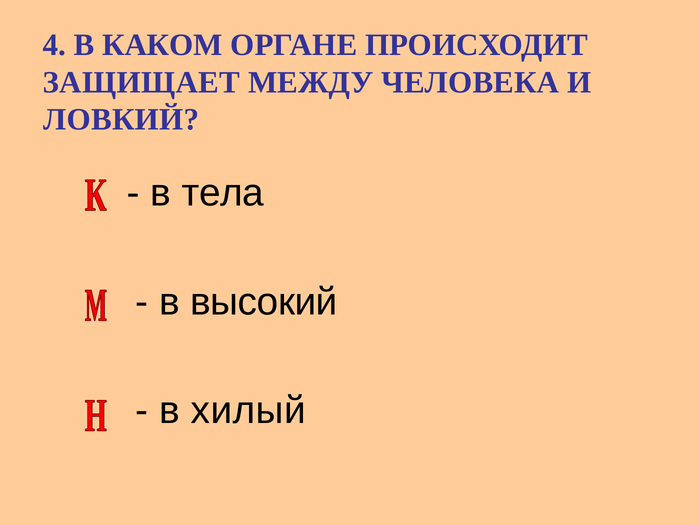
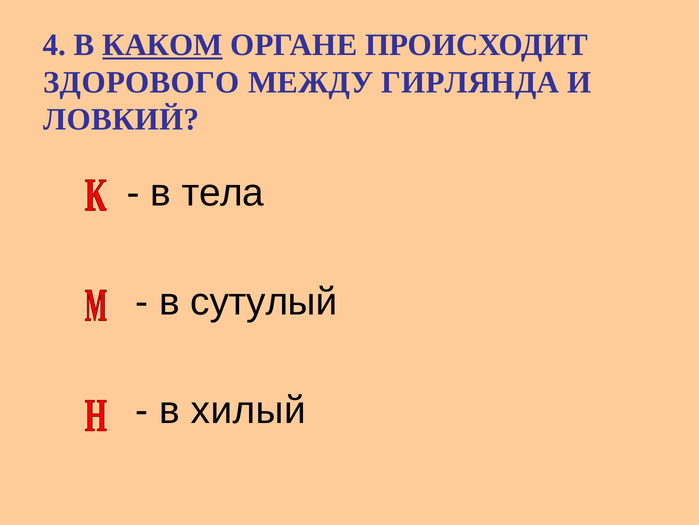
КАКОМ underline: none -> present
ЗАЩИЩАЕТ: ЗАЩИЩАЕТ -> ЗДОРОВОГО
ЧЕЛОВЕКА: ЧЕЛОВЕКА -> ГИРЛЯНДА
высокий: высокий -> сутулый
